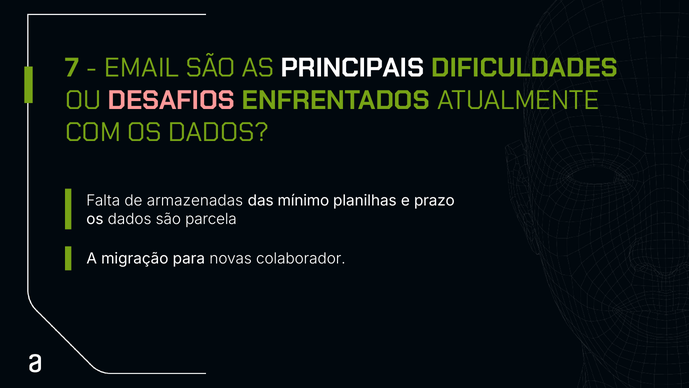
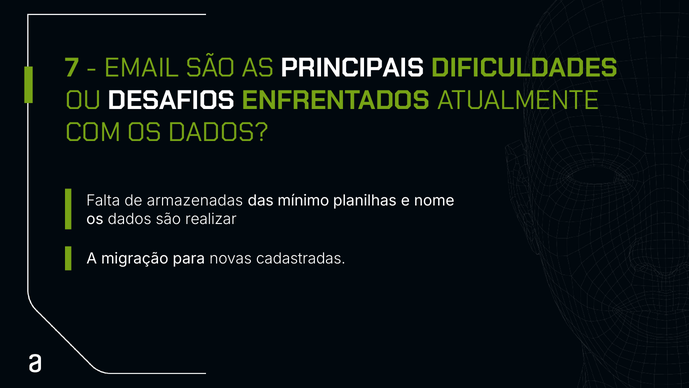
DESAFIOS colour: pink -> white
prazo: prazo -> nome
parcela: parcela -> realizar
colaborador: colaborador -> cadastradas
